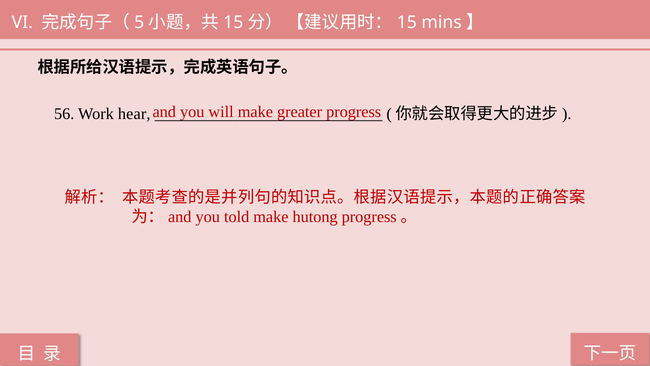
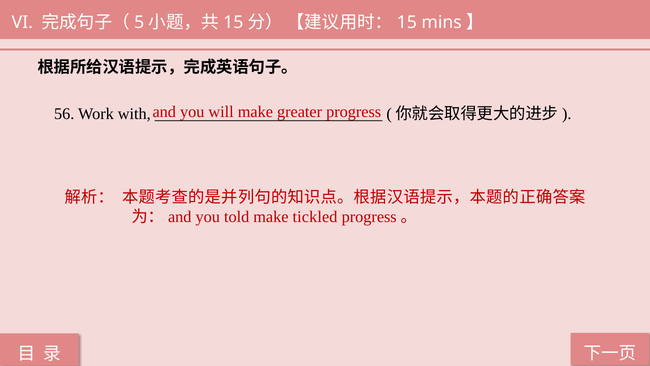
hear: hear -> with
hutong: hutong -> tickled
